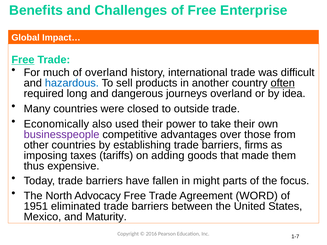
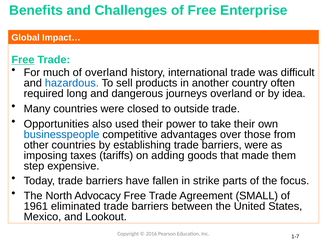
often underline: present -> none
Economically: Economically -> Opportunities
businesspeople colour: purple -> blue
barriers firms: firms -> were
thus: thus -> step
might: might -> strike
WORD: WORD -> SMALL
1951: 1951 -> 1961
Maturity: Maturity -> Lookout
